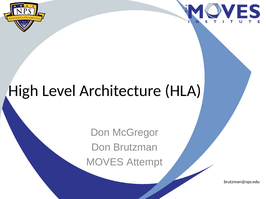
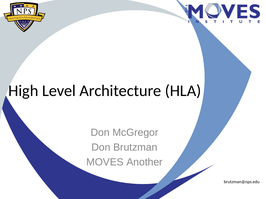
Attempt: Attempt -> Another
